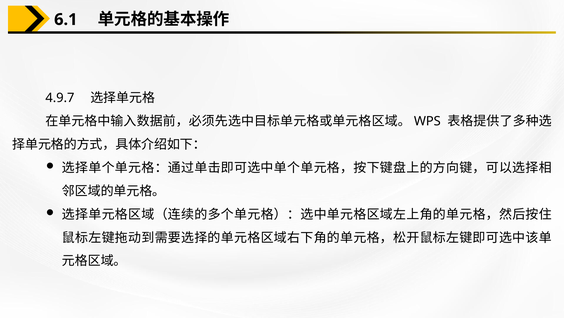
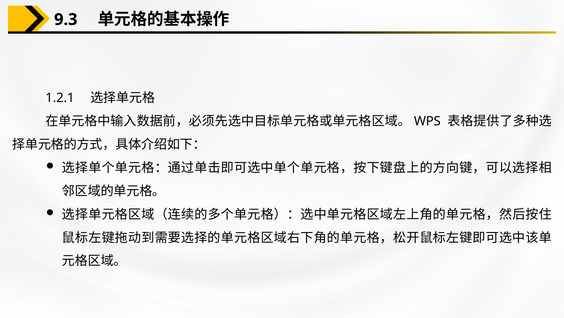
6.1: 6.1 -> 9.3
4.9.7: 4.9.7 -> 1.2.1
